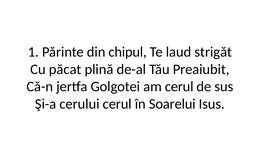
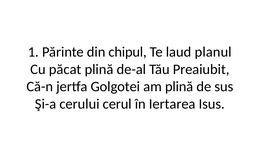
strigăt: strigăt -> planul
am cerul: cerul -> plină
Soarelui: Soarelui -> Iertarea
